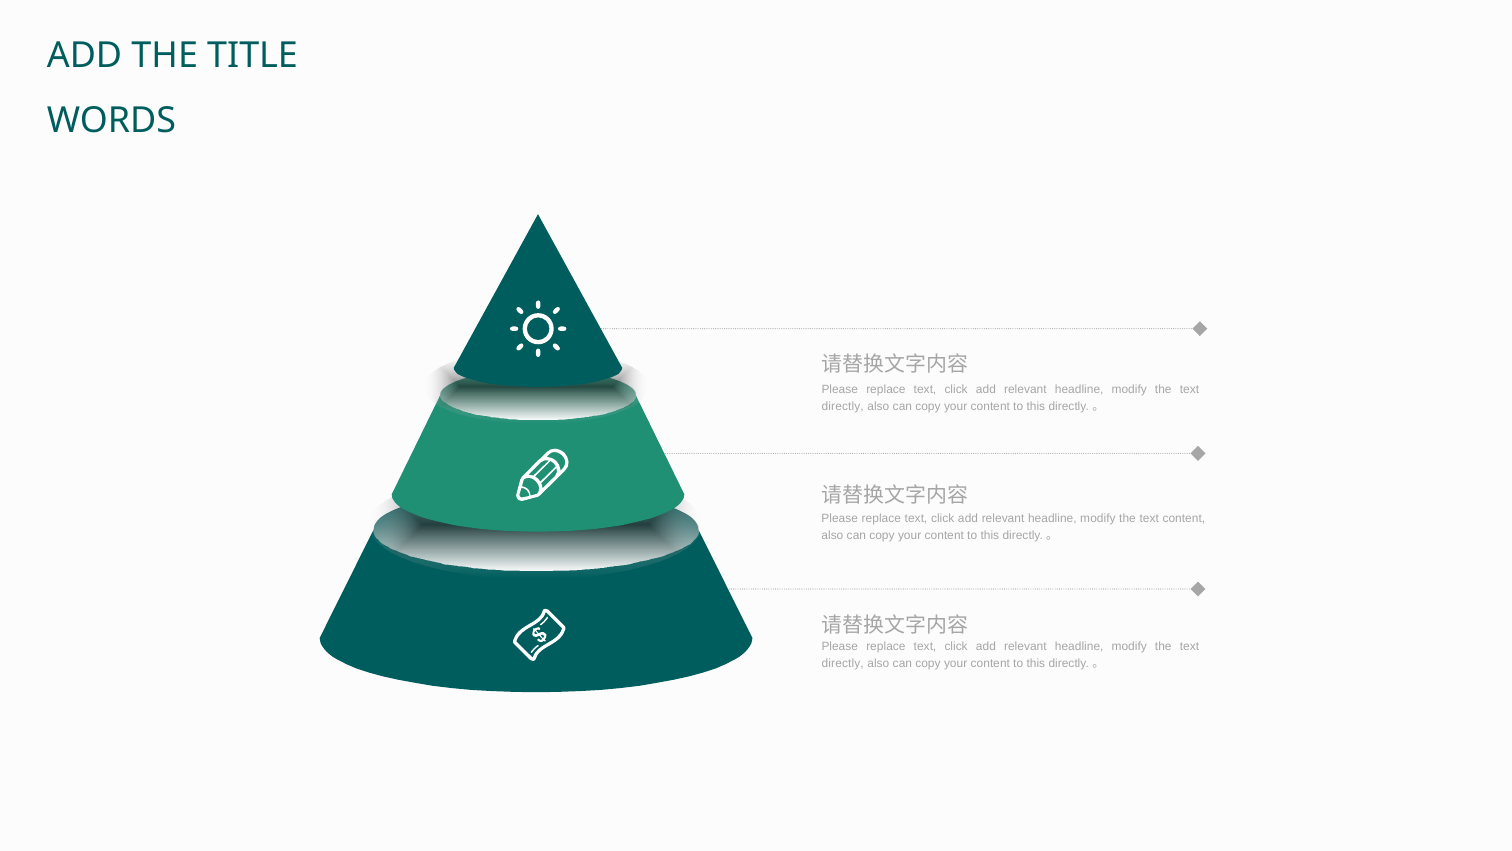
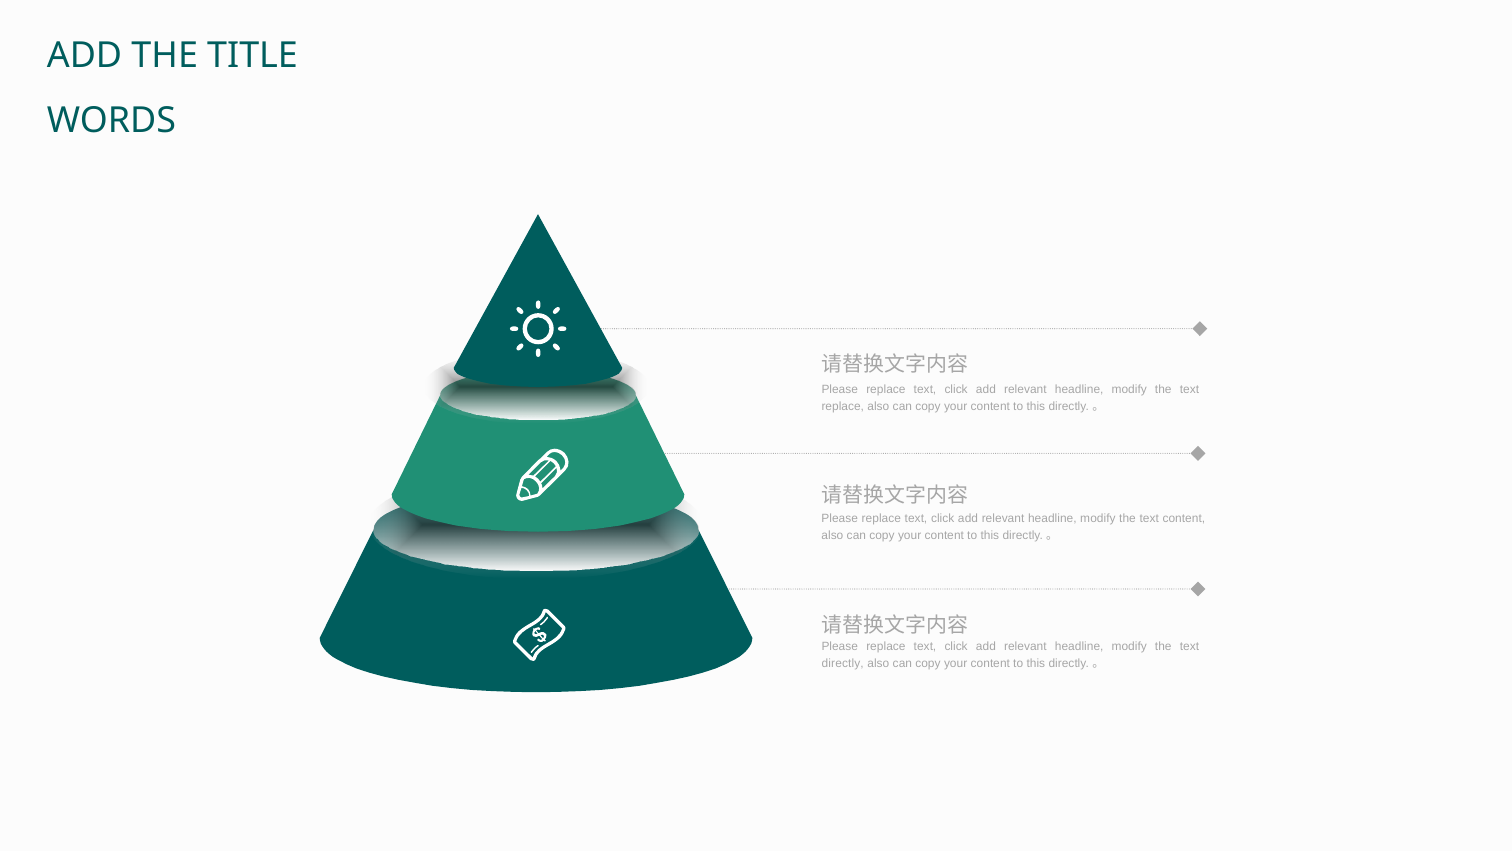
directly at (843, 406): directly -> replace
